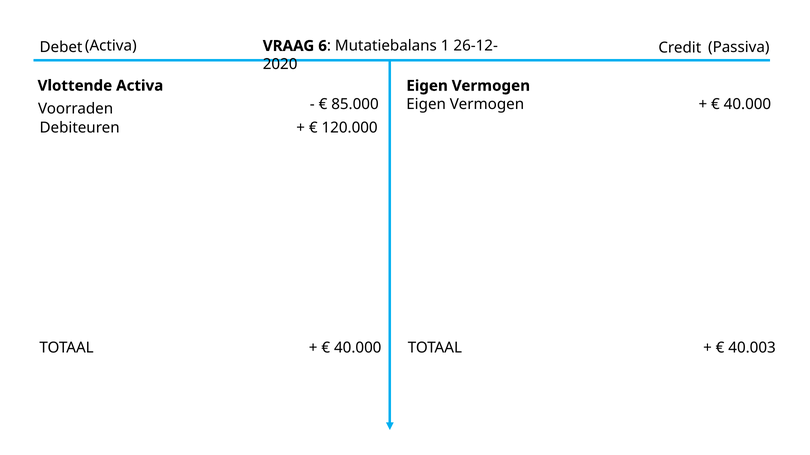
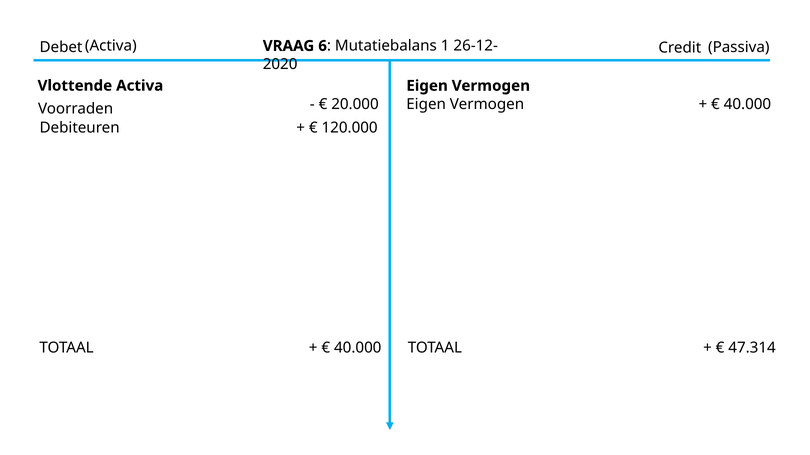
85.000: 85.000 -> 20.000
40.003: 40.003 -> 47.314
